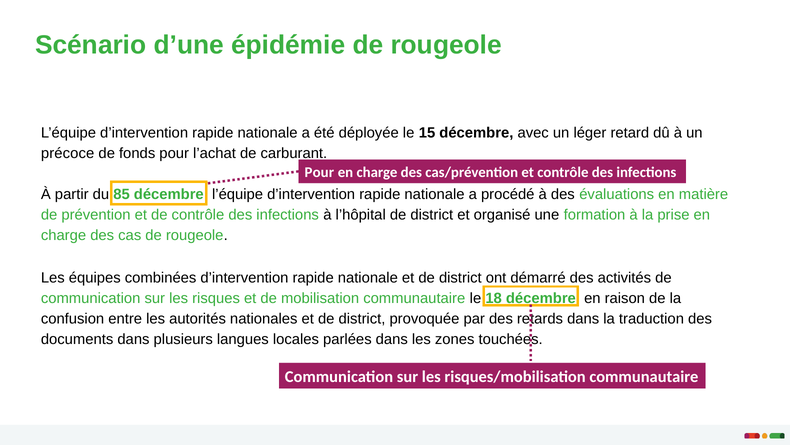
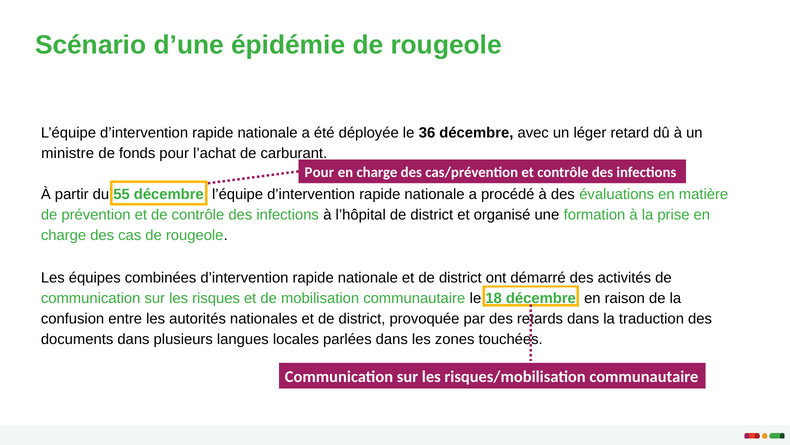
15: 15 -> 36
précoce: précoce -> ministre
85: 85 -> 55
